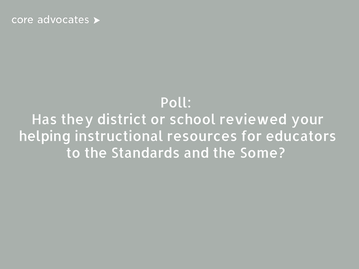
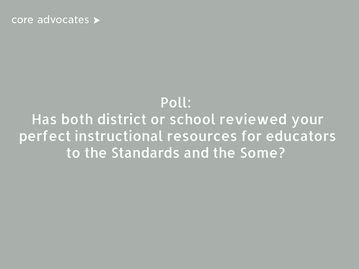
they: they -> both
helping: helping -> perfect
